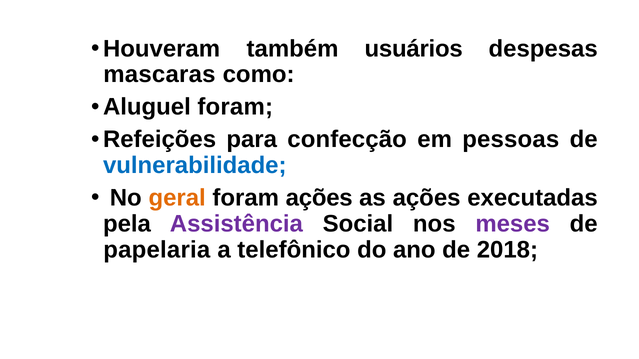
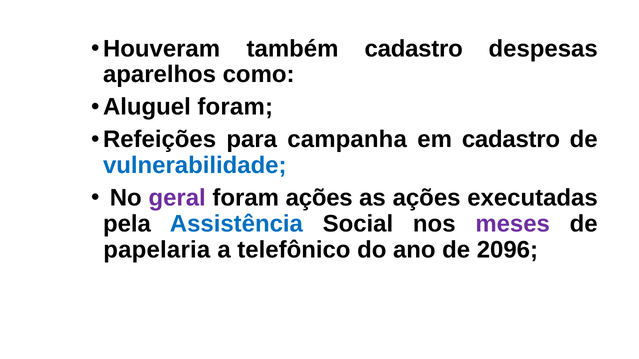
também usuários: usuários -> cadastro
mascaras: mascaras -> aparelhos
confecção: confecção -> campanha
em pessoas: pessoas -> cadastro
geral colour: orange -> purple
Assistência colour: purple -> blue
2018: 2018 -> 2096
